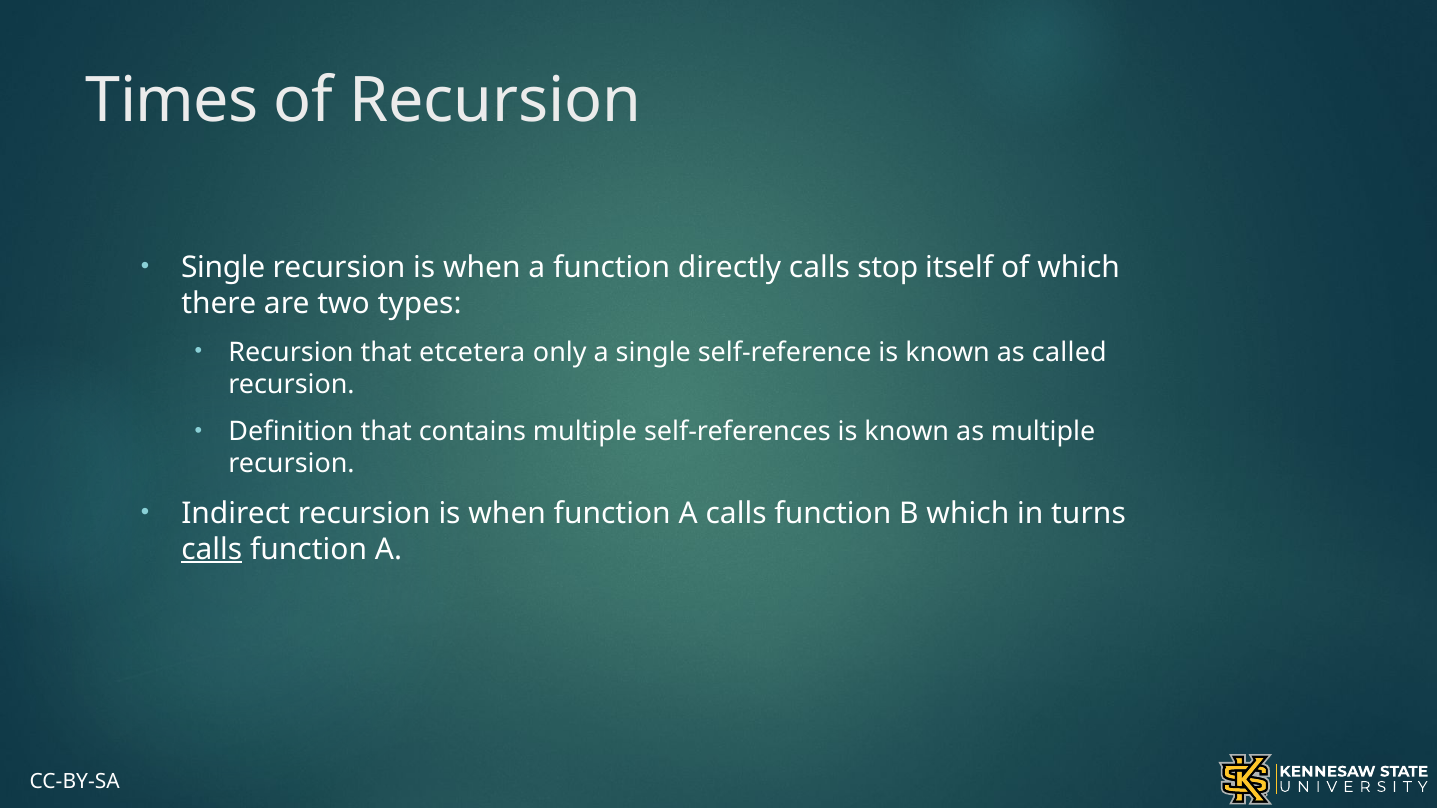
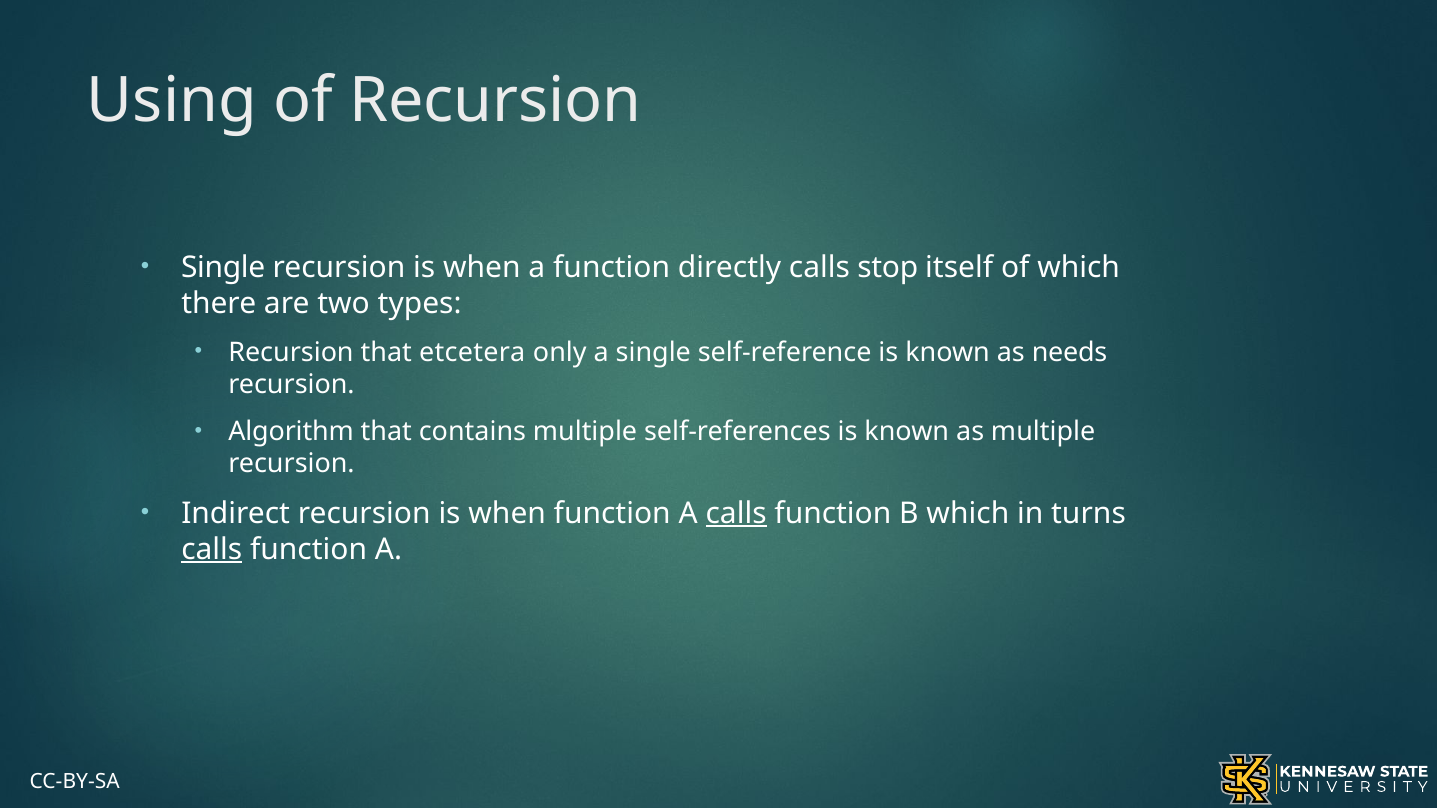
Times: Times -> Using
called: called -> needs
Definition: Definition -> Algorithm
calls at (736, 514) underline: none -> present
